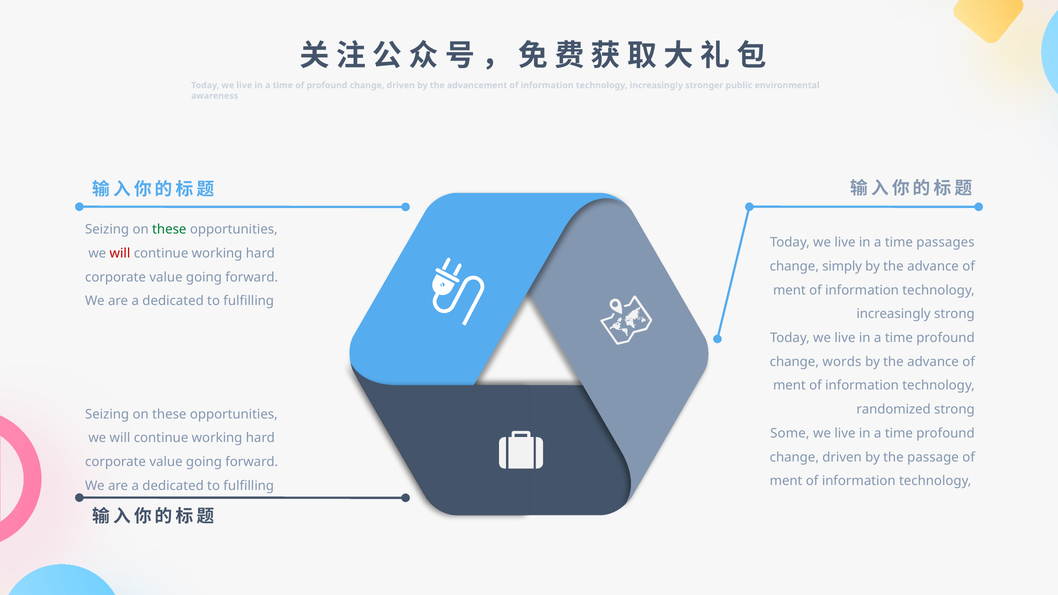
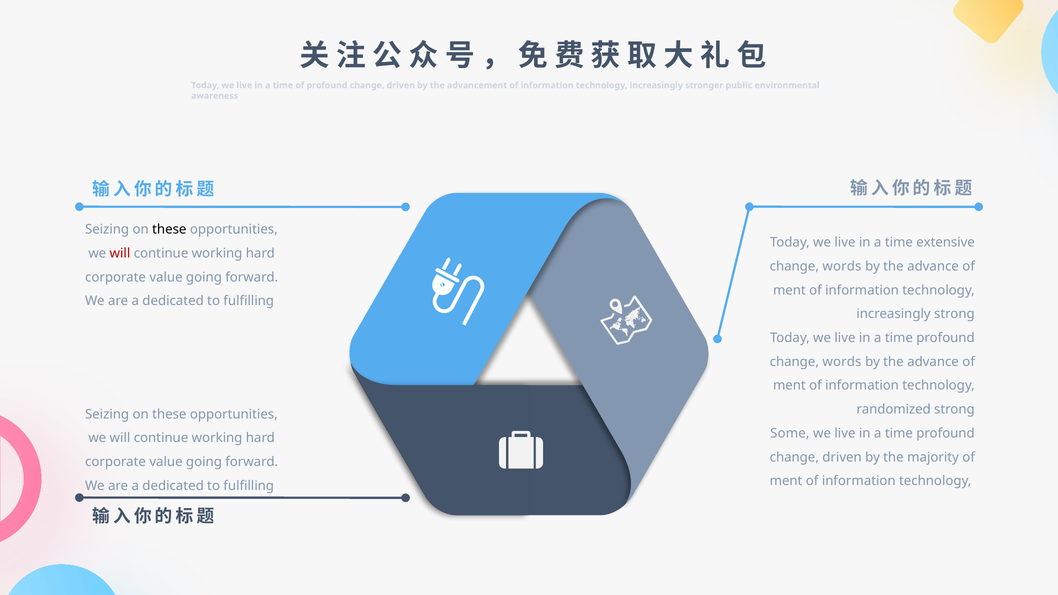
these at (169, 229) colour: green -> black
passages: passages -> extensive
simply at (842, 266): simply -> words
passage: passage -> majority
